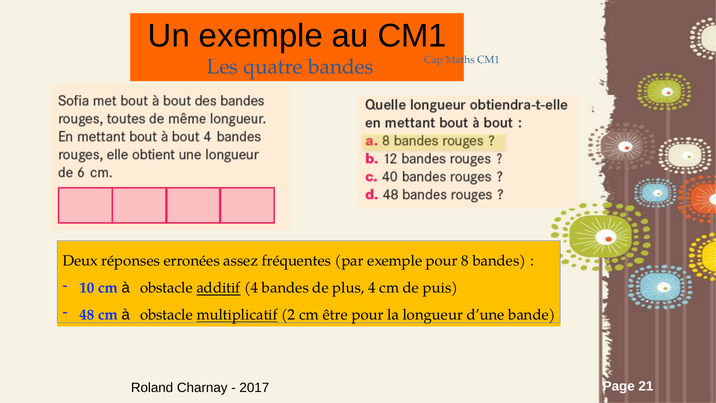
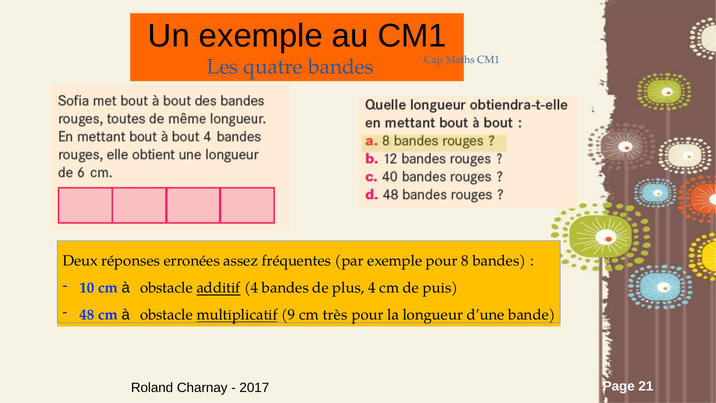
2: 2 -> 9
être: être -> très
